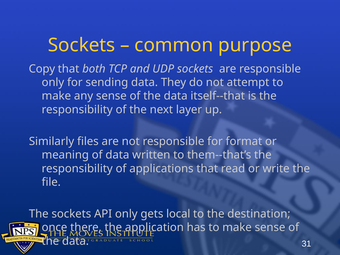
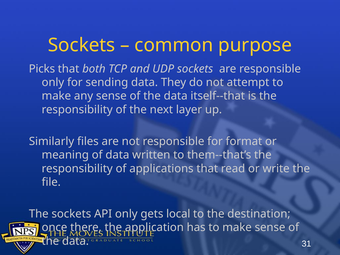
Copy: Copy -> Picks
